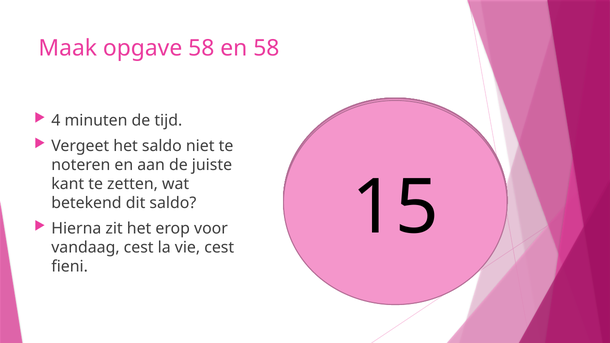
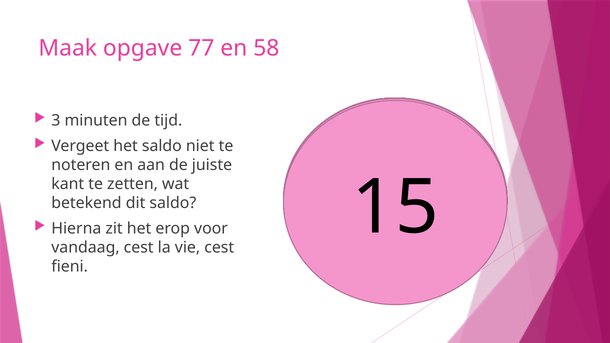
opgave 58: 58 -> 77
4: 4 -> 3
